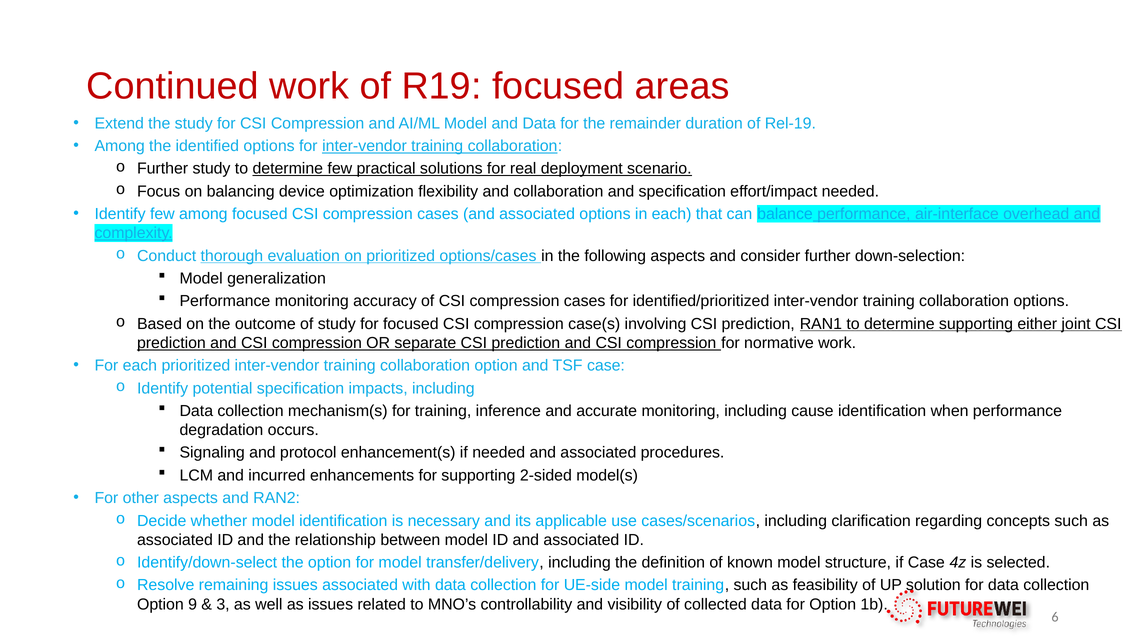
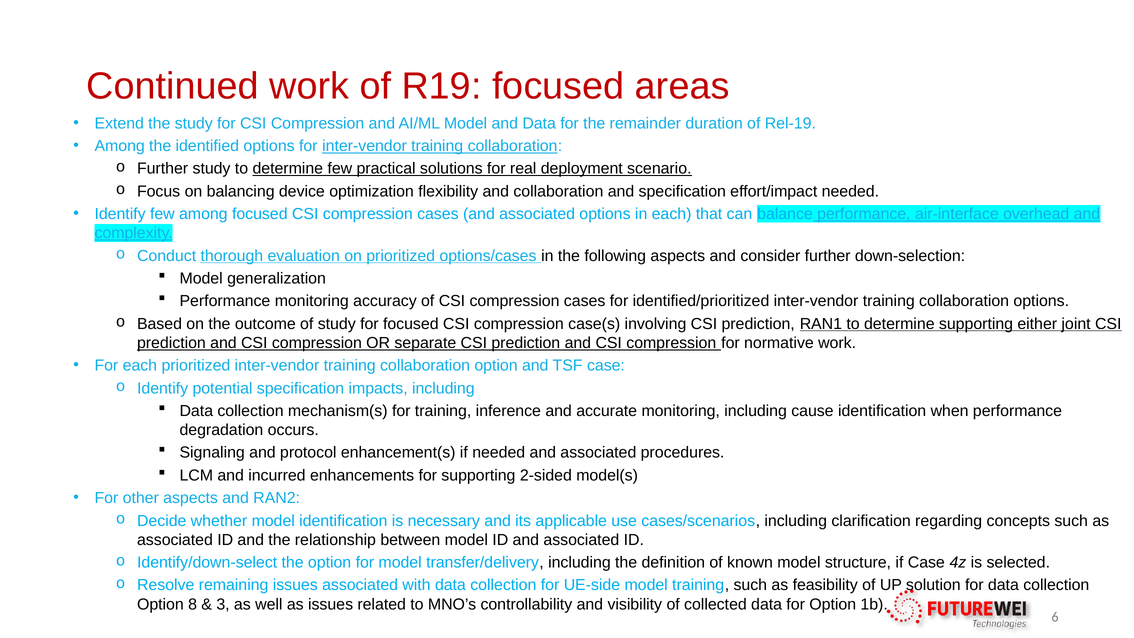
9: 9 -> 8
